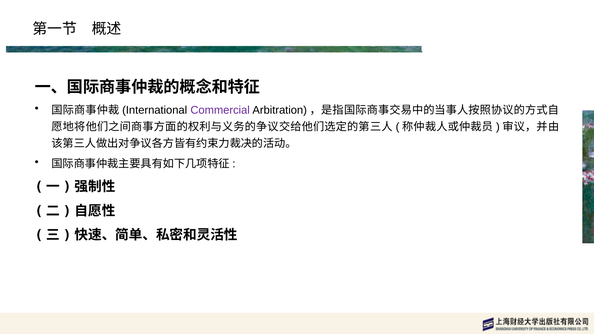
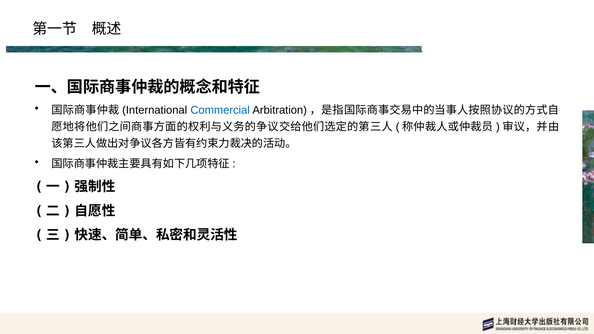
Commercial colour: purple -> blue
